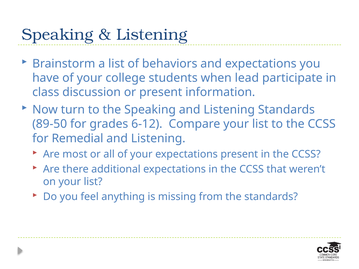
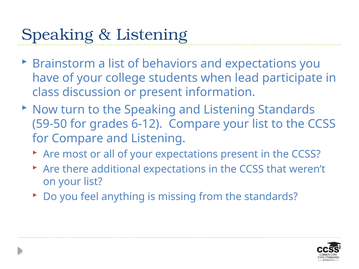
89-50: 89-50 -> 59-50
for Remedial: Remedial -> Compare
